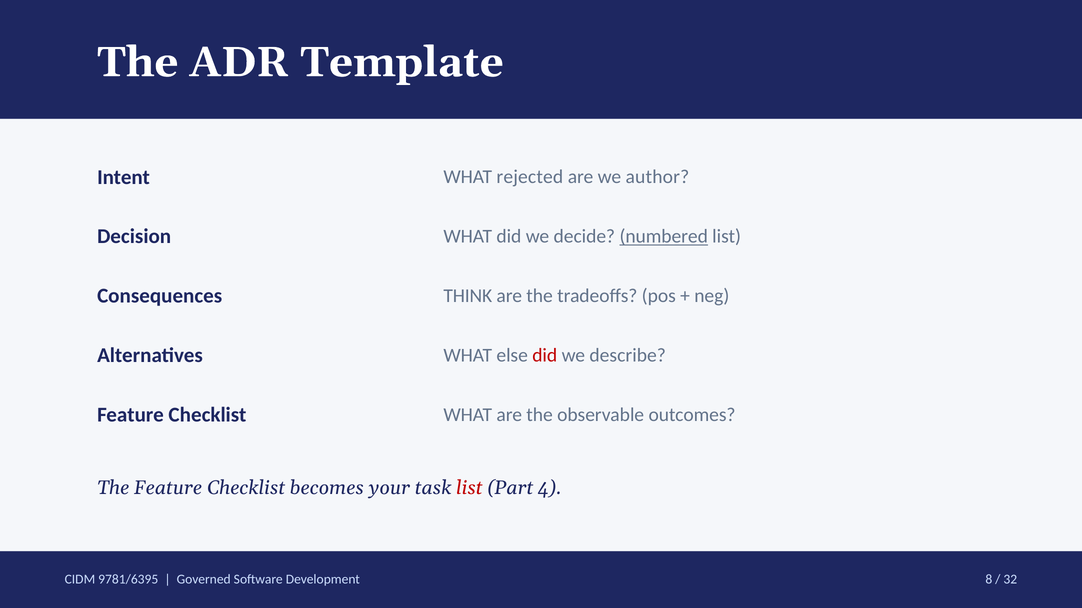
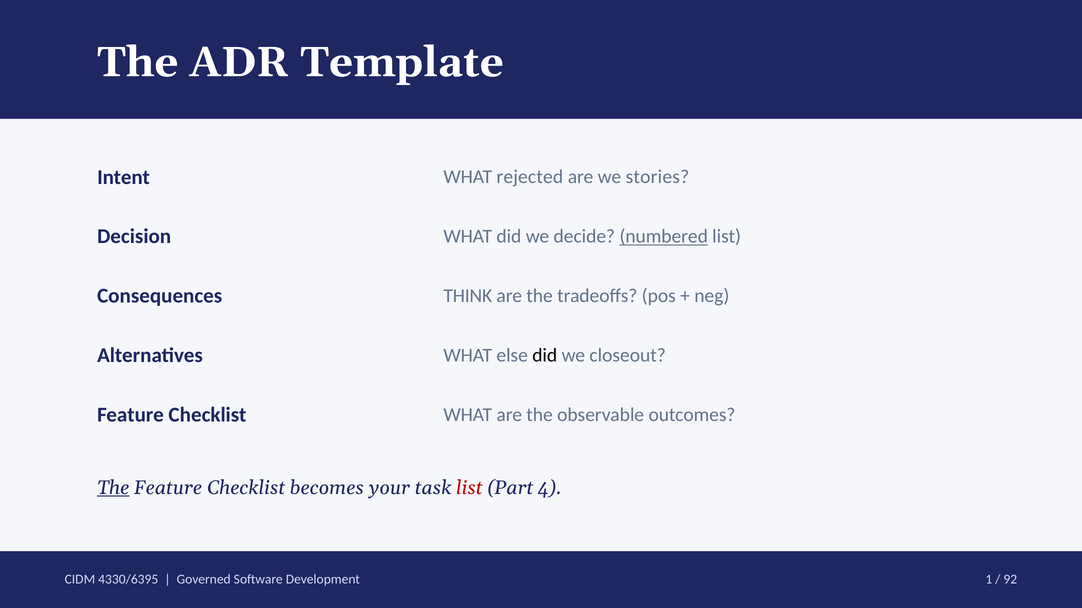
author: author -> stories
did at (545, 356) colour: red -> black
describe: describe -> closeout
The at (113, 488) underline: none -> present
9781/6395: 9781/6395 -> 4330/6395
8: 8 -> 1
32: 32 -> 92
